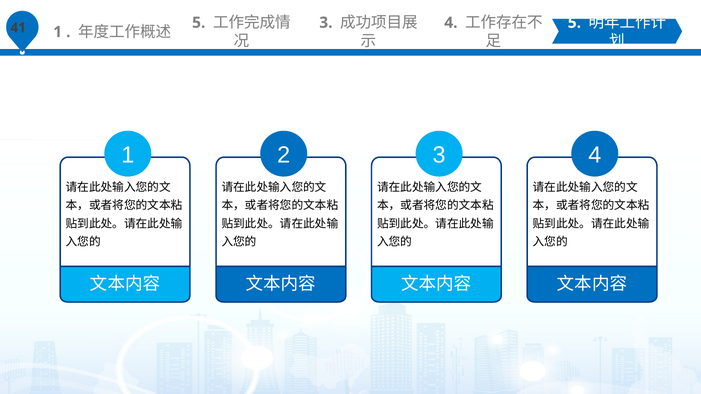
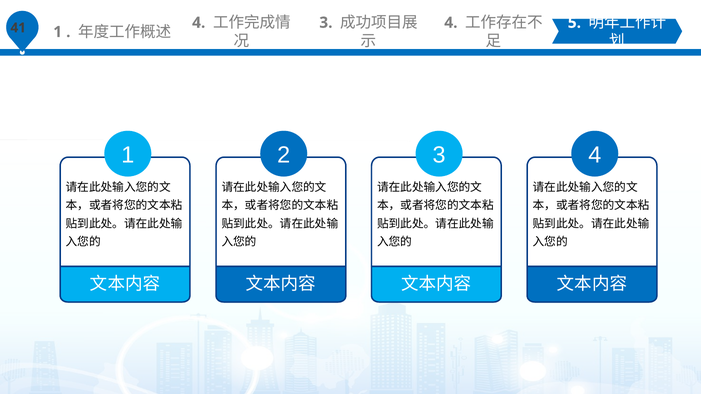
5 at (199, 23): 5 -> 4
